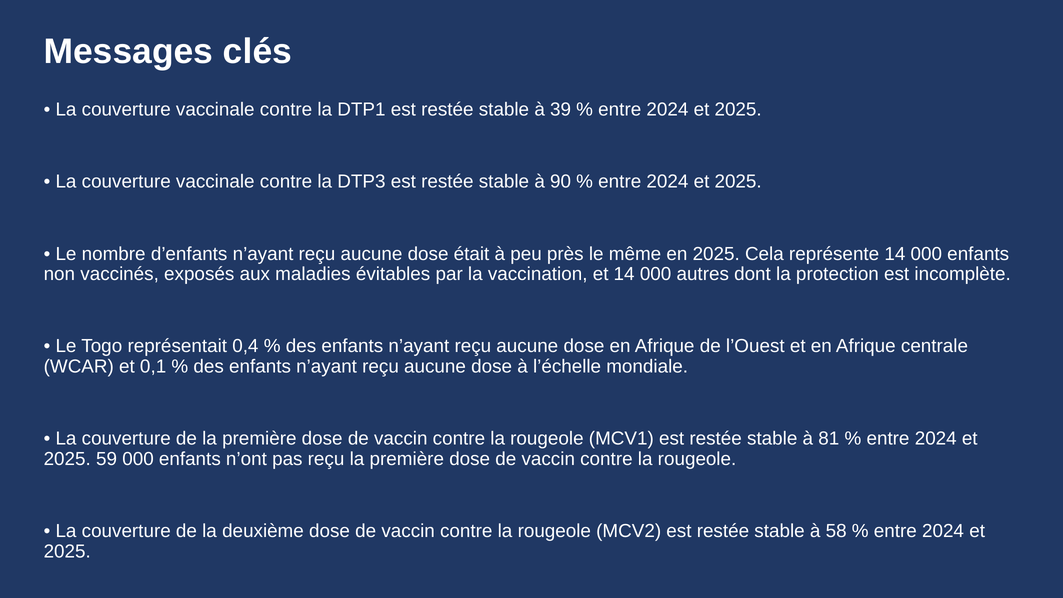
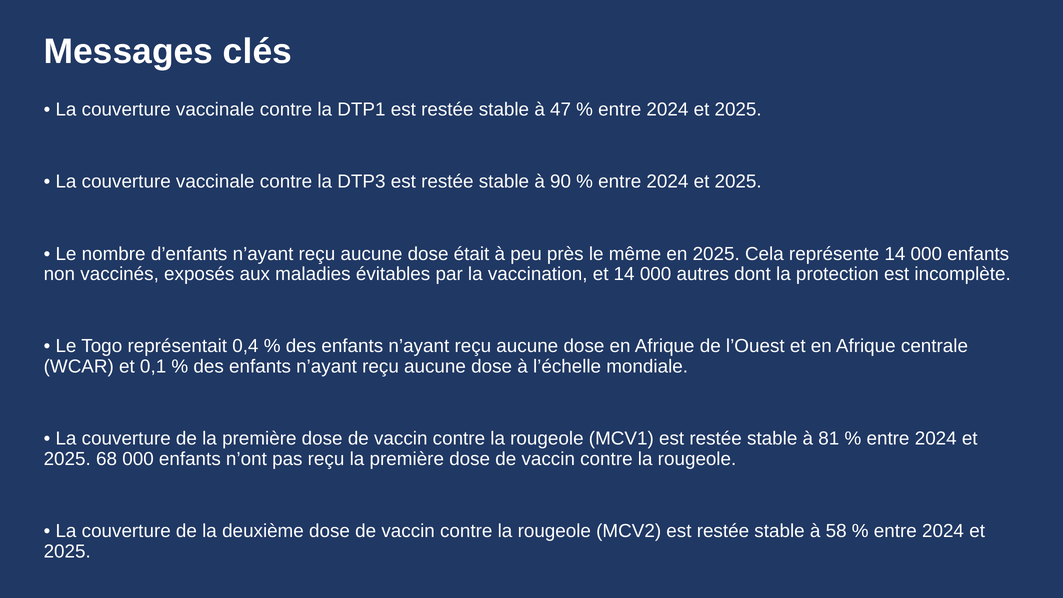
39: 39 -> 47
59: 59 -> 68
